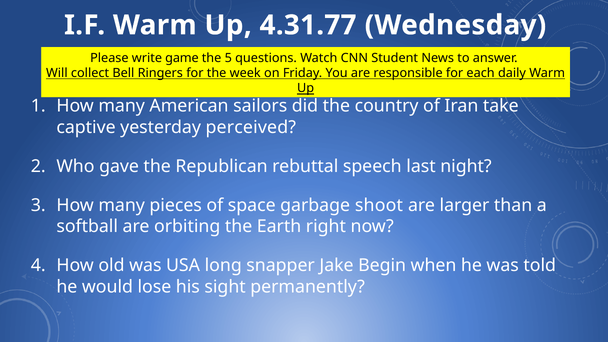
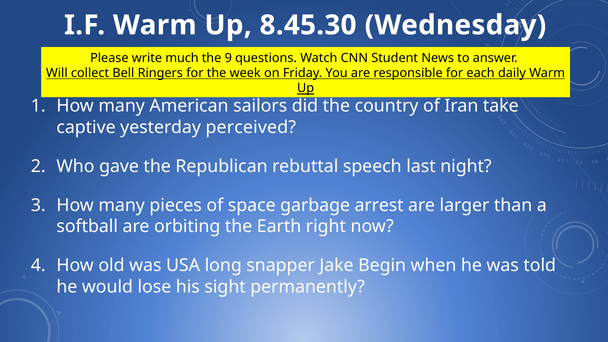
4.31.77: 4.31.77 -> 8.45.30
game: game -> much
5: 5 -> 9
shoot: shoot -> arrest
